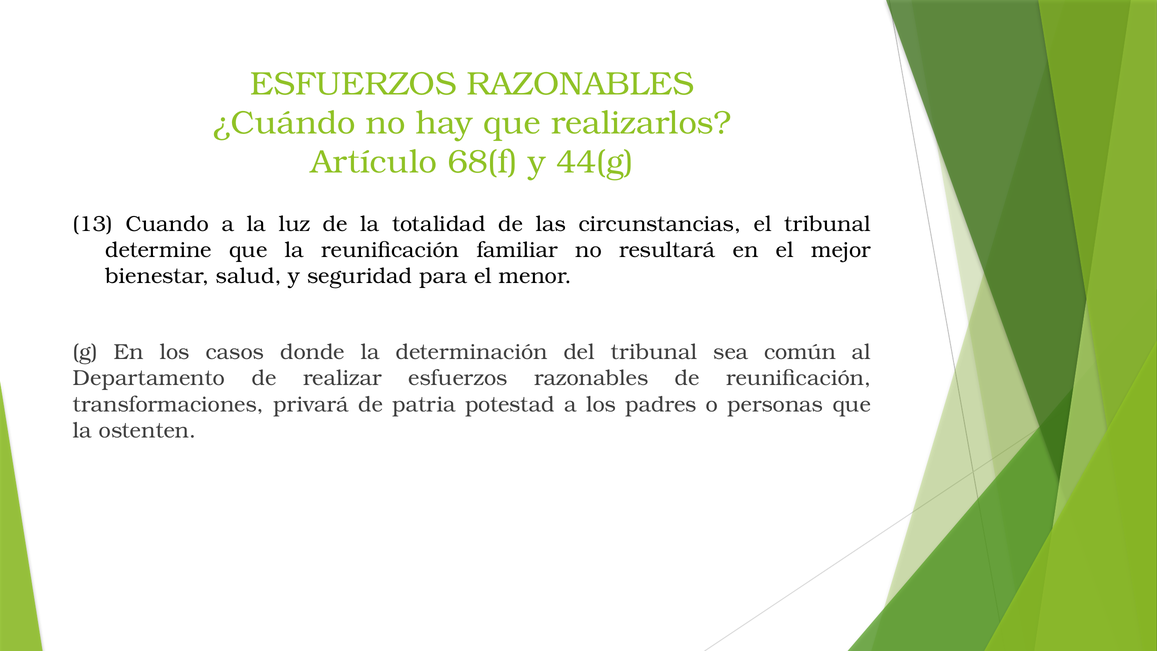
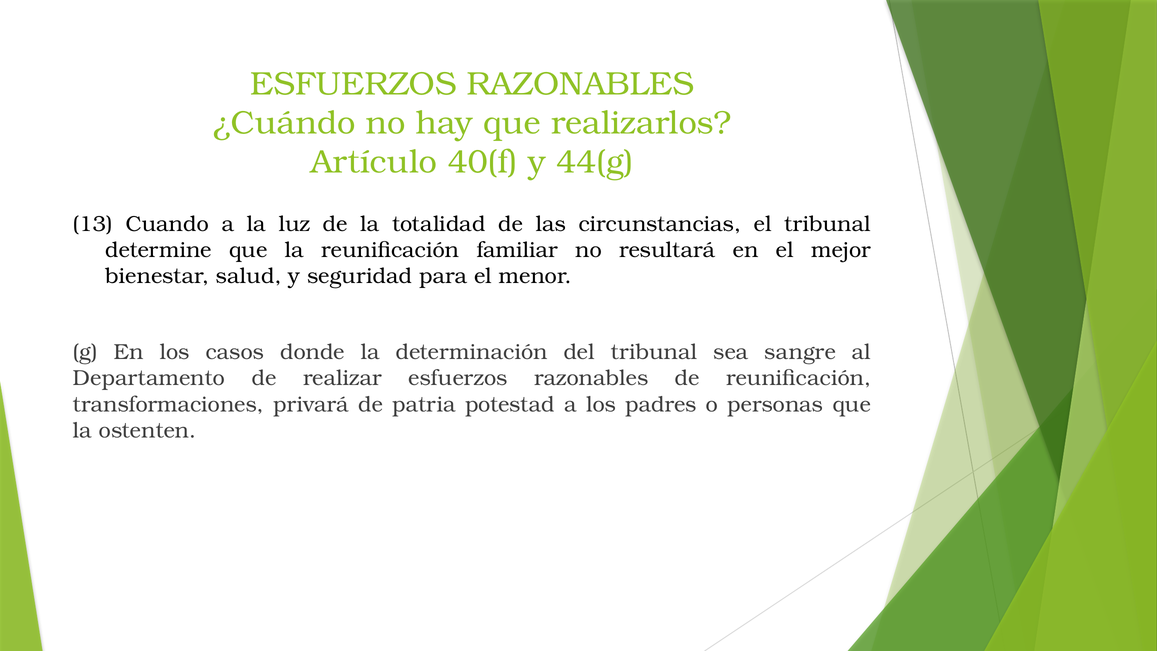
68(f: 68(f -> 40(f
común: común -> sangre
